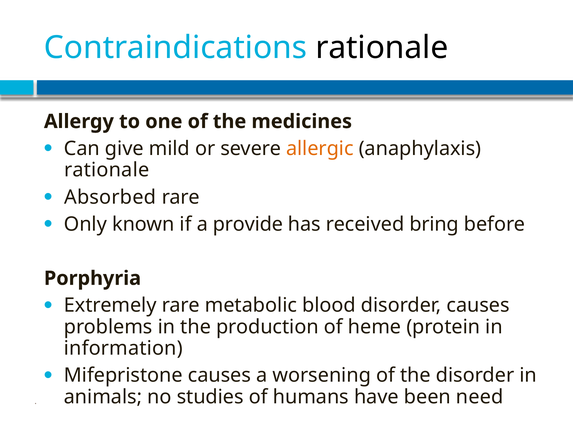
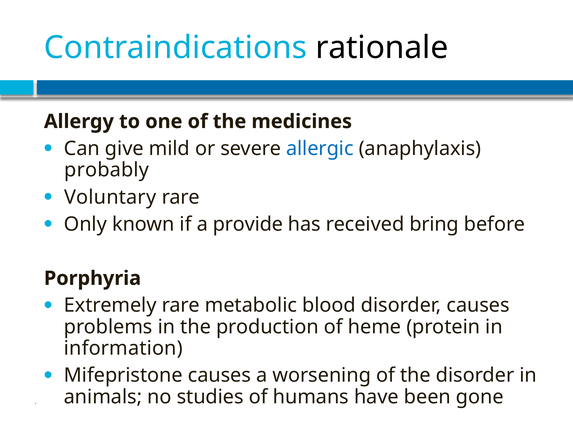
allergic colour: orange -> blue
rationale at (107, 170): rationale -> probably
Absorbed: Absorbed -> Voluntary
need: need -> gone
